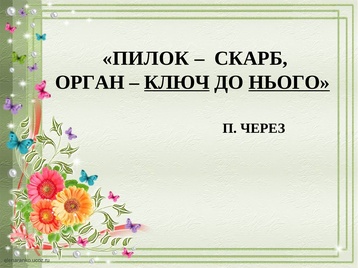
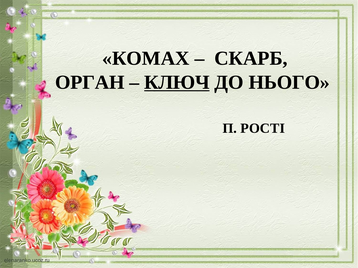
ПИЛОК: ПИЛОК -> КОМАХ
НЬОГО underline: present -> none
ЧЕРЕЗ: ЧЕРЕЗ -> РОСТІ
